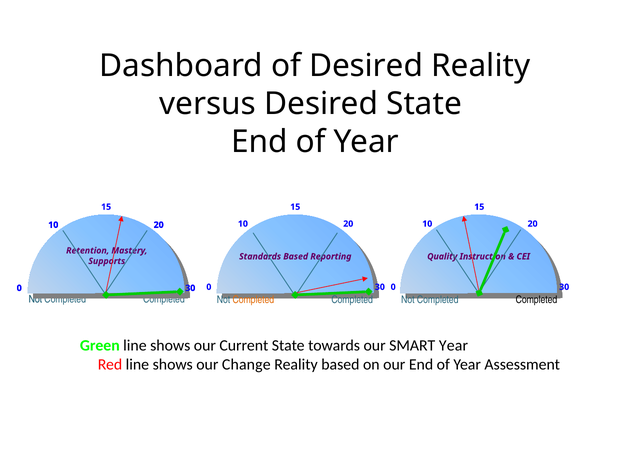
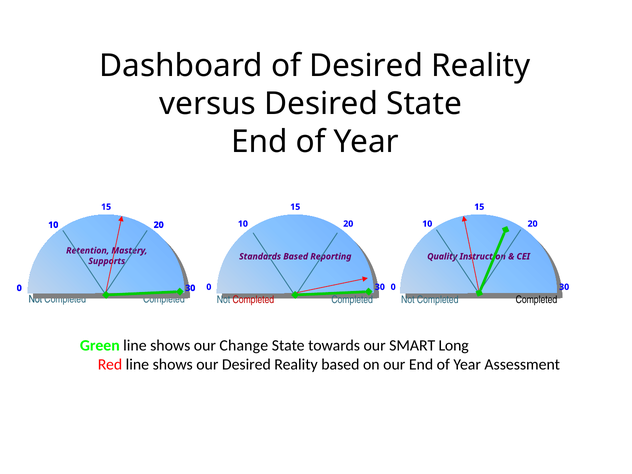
Completed at (253, 300) colour: orange -> red
Current: Current -> Change
SMART Year: Year -> Long
our Change: Change -> Desired
